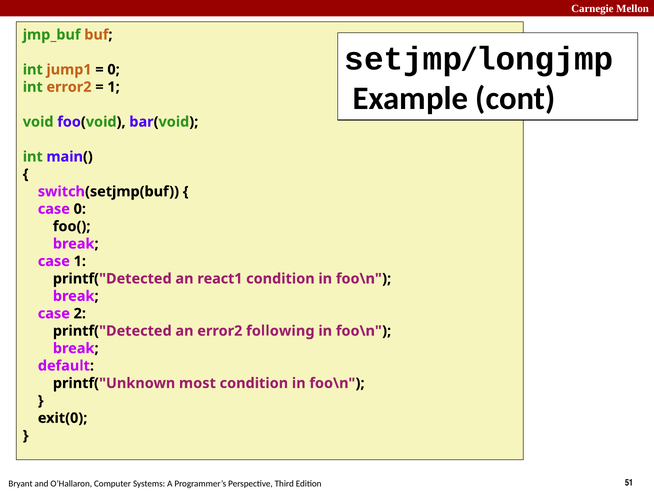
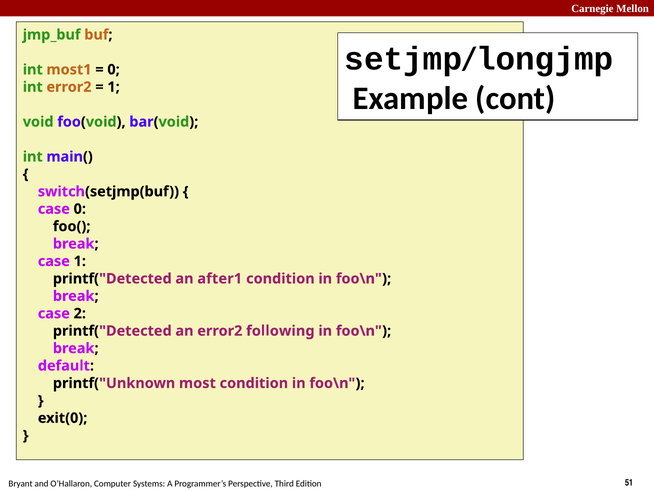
jump1: jump1 -> most1
react1: react1 -> after1
